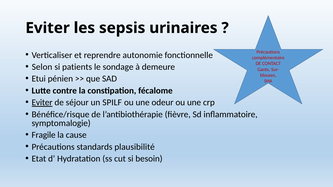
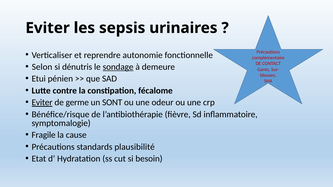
patients: patients -> dénutris
sondage underline: none -> present
séjour: séjour -> germe
SPILF: SPILF -> SONT
